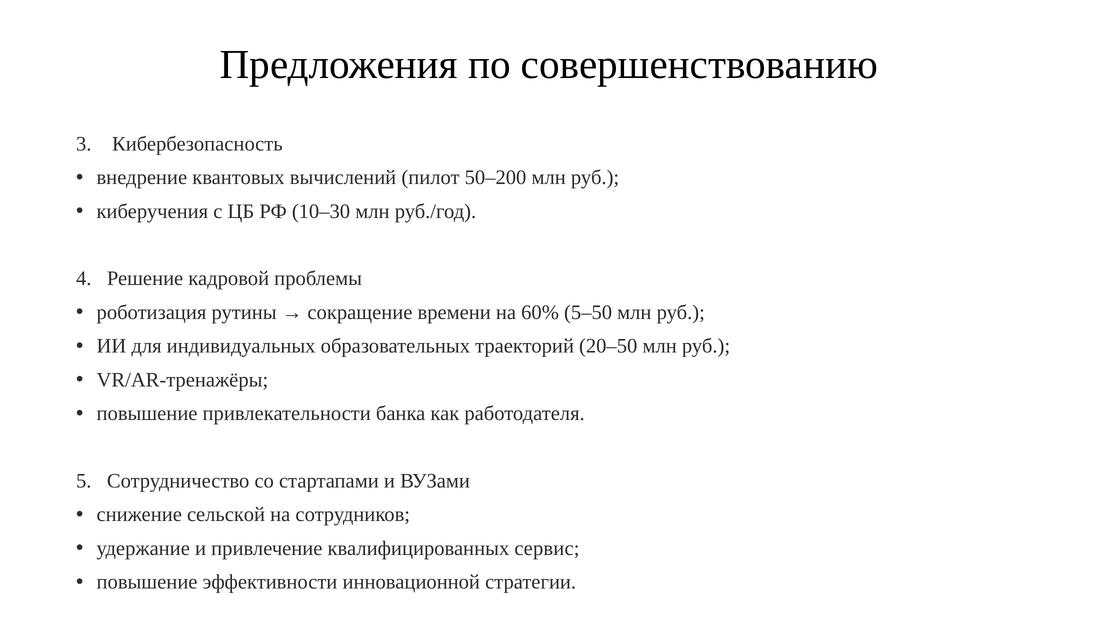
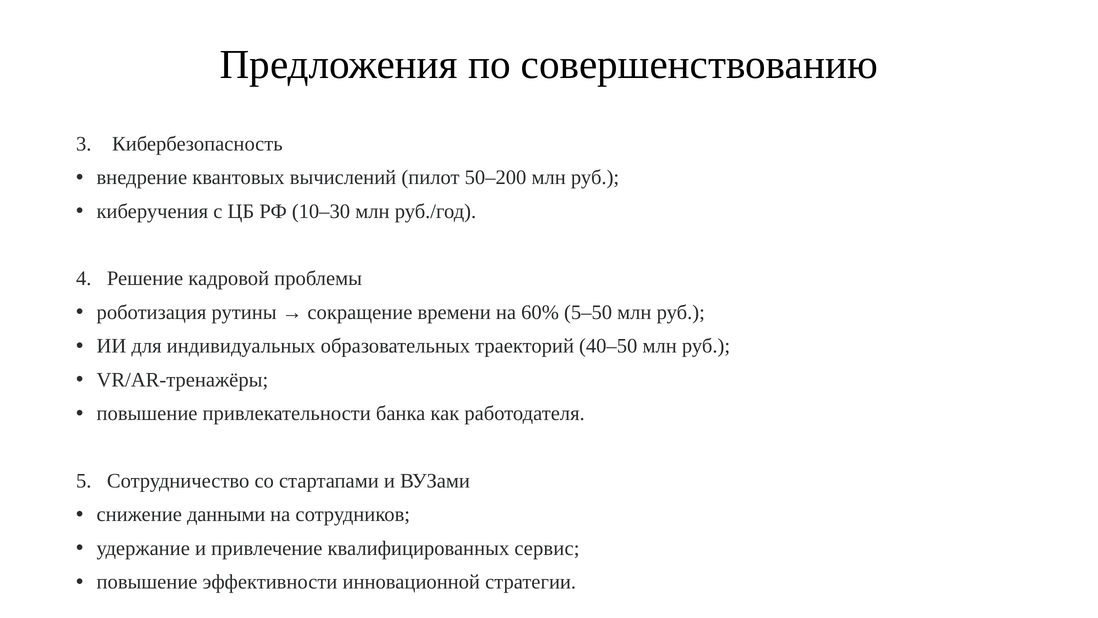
20–50: 20–50 -> 40–50
сельской: сельской -> данными
